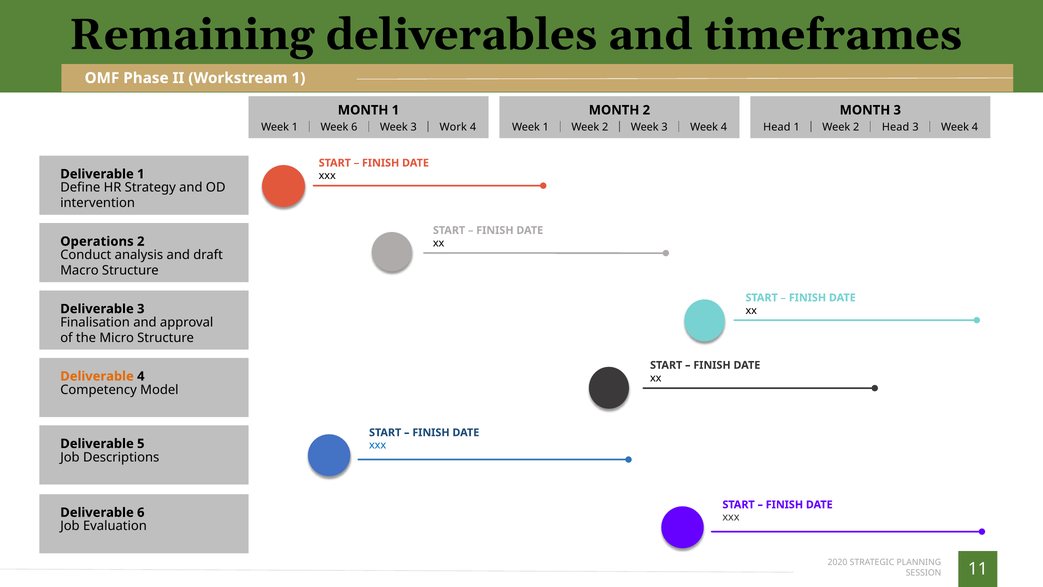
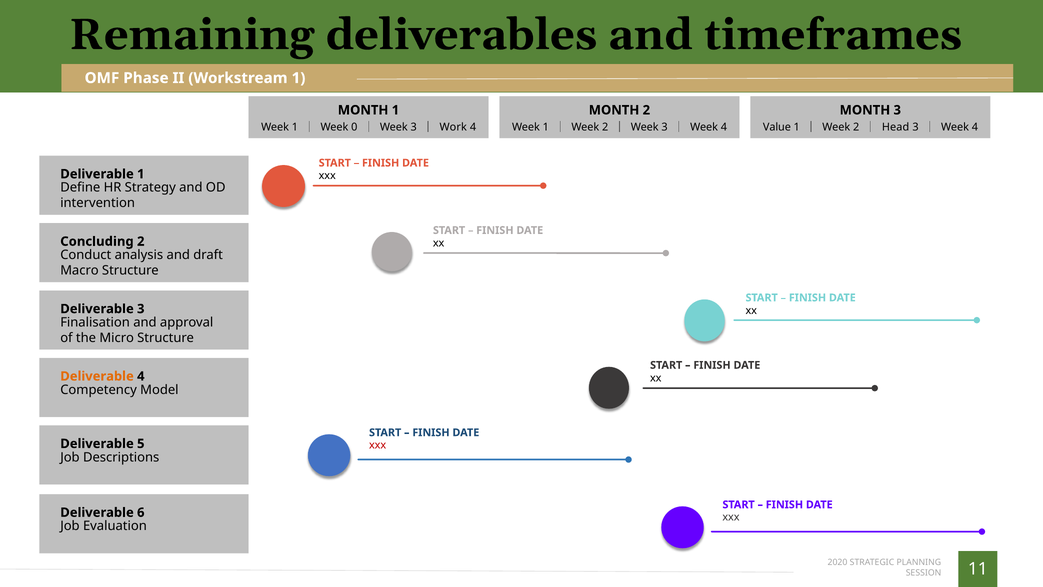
Week 6: 6 -> 0
Head at (777, 127): Head -> Value
Operations: Operations -> Concluding
xxx at (378, 445) colour: blue -> red
